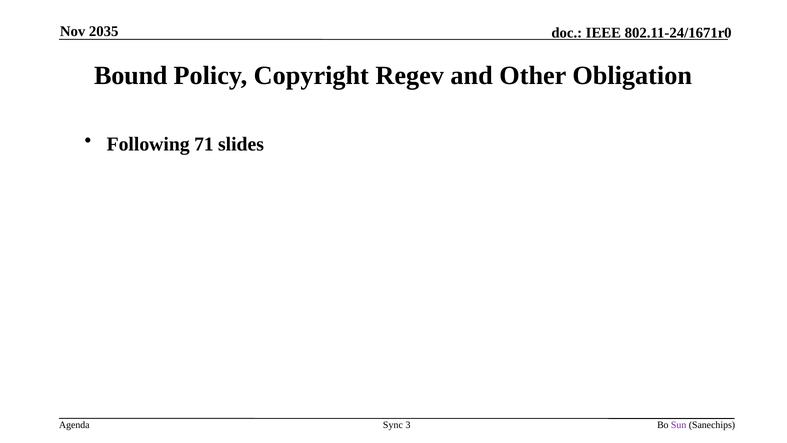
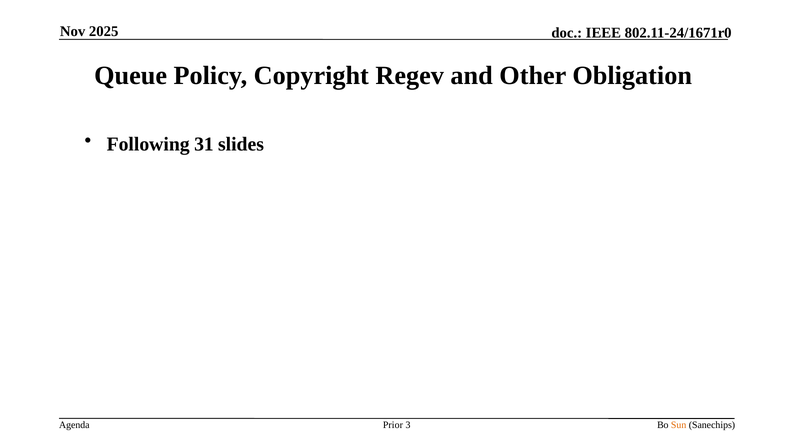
2035: 2035 -> 2025
Bound: Bound -> Queue
71: 71 -> 31
Sync: Sync -> Prior
Sun colour: purple -> orange
